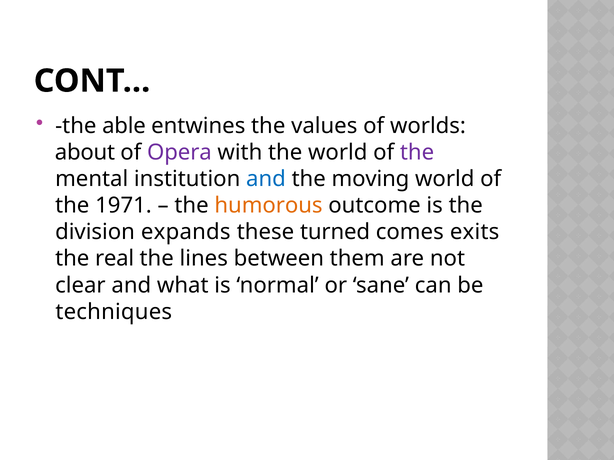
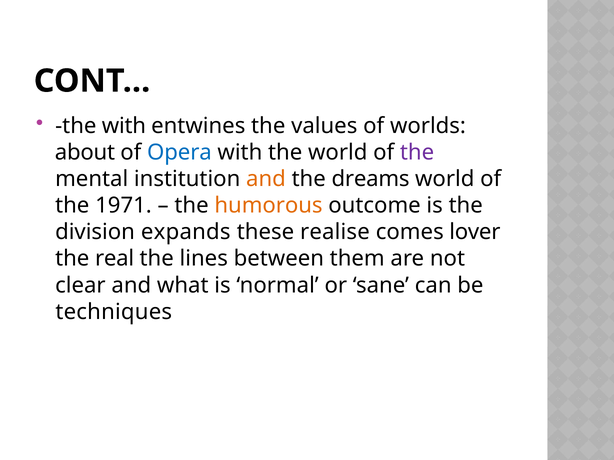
the able: able -> with
Opera colour: purple -> blue
and at (266, 179) colour: blue -> orange
moving: moving -> dreams
turned: turned -> realise
exits: exits -> lover
